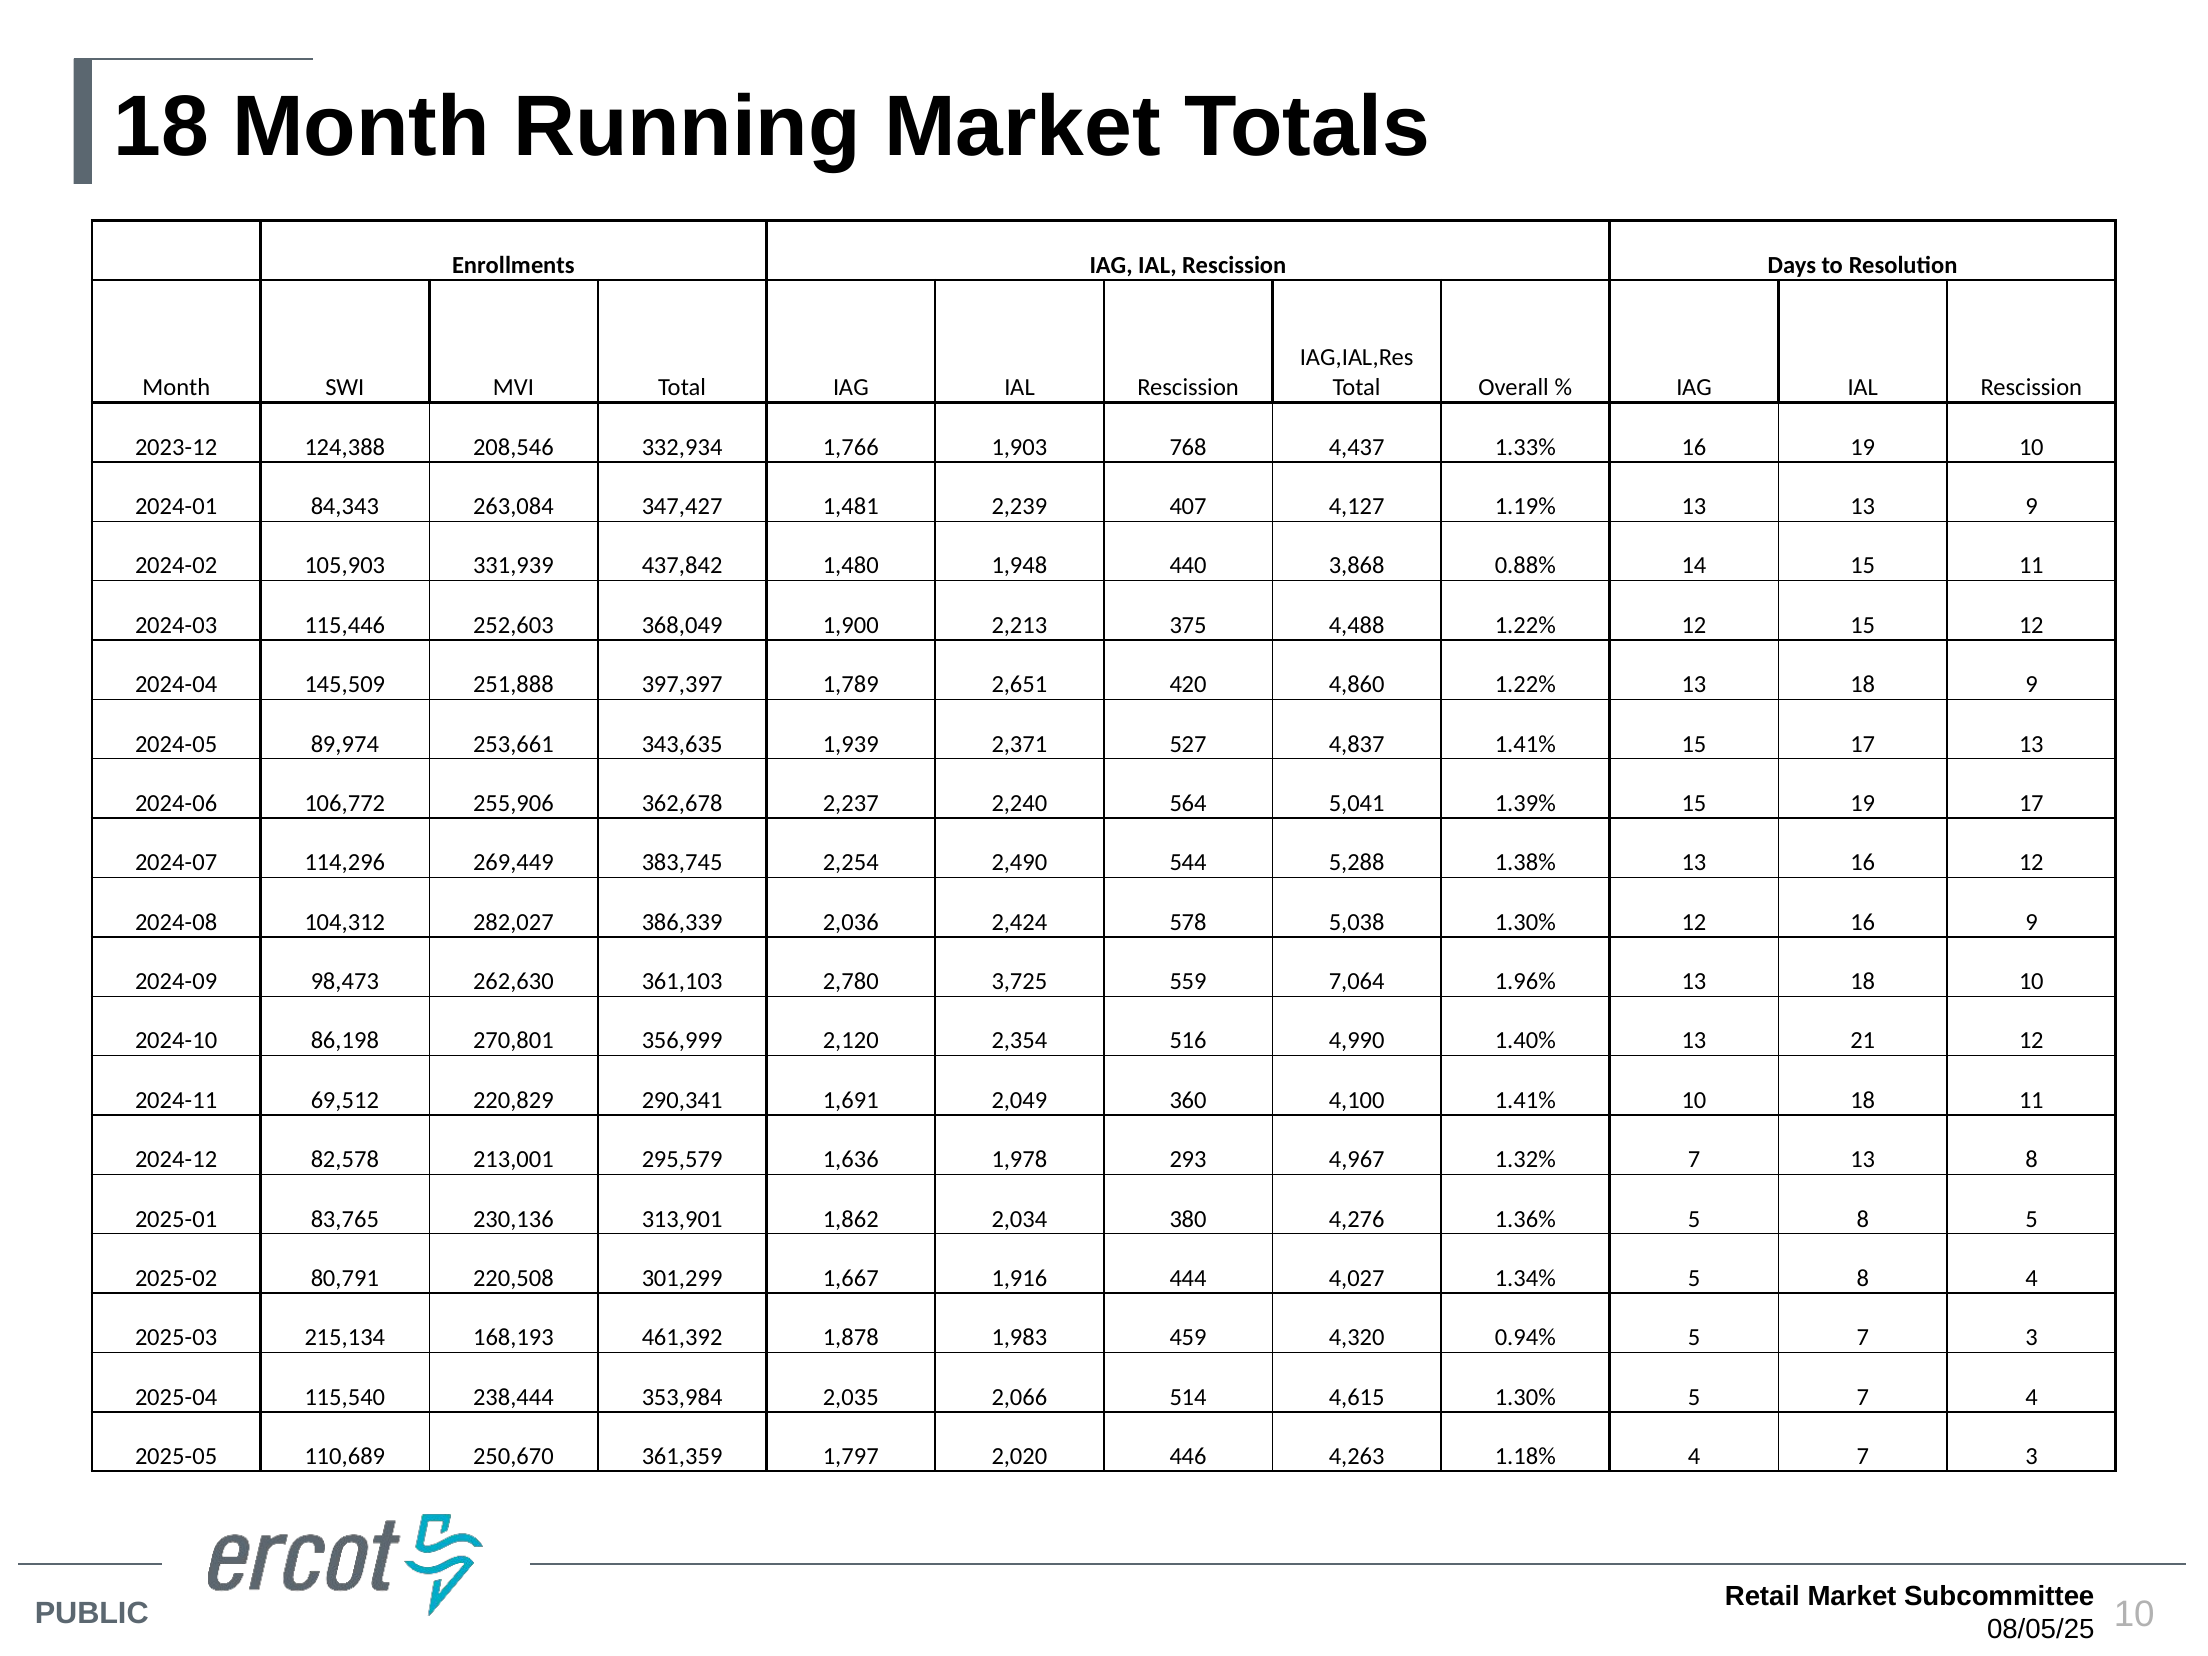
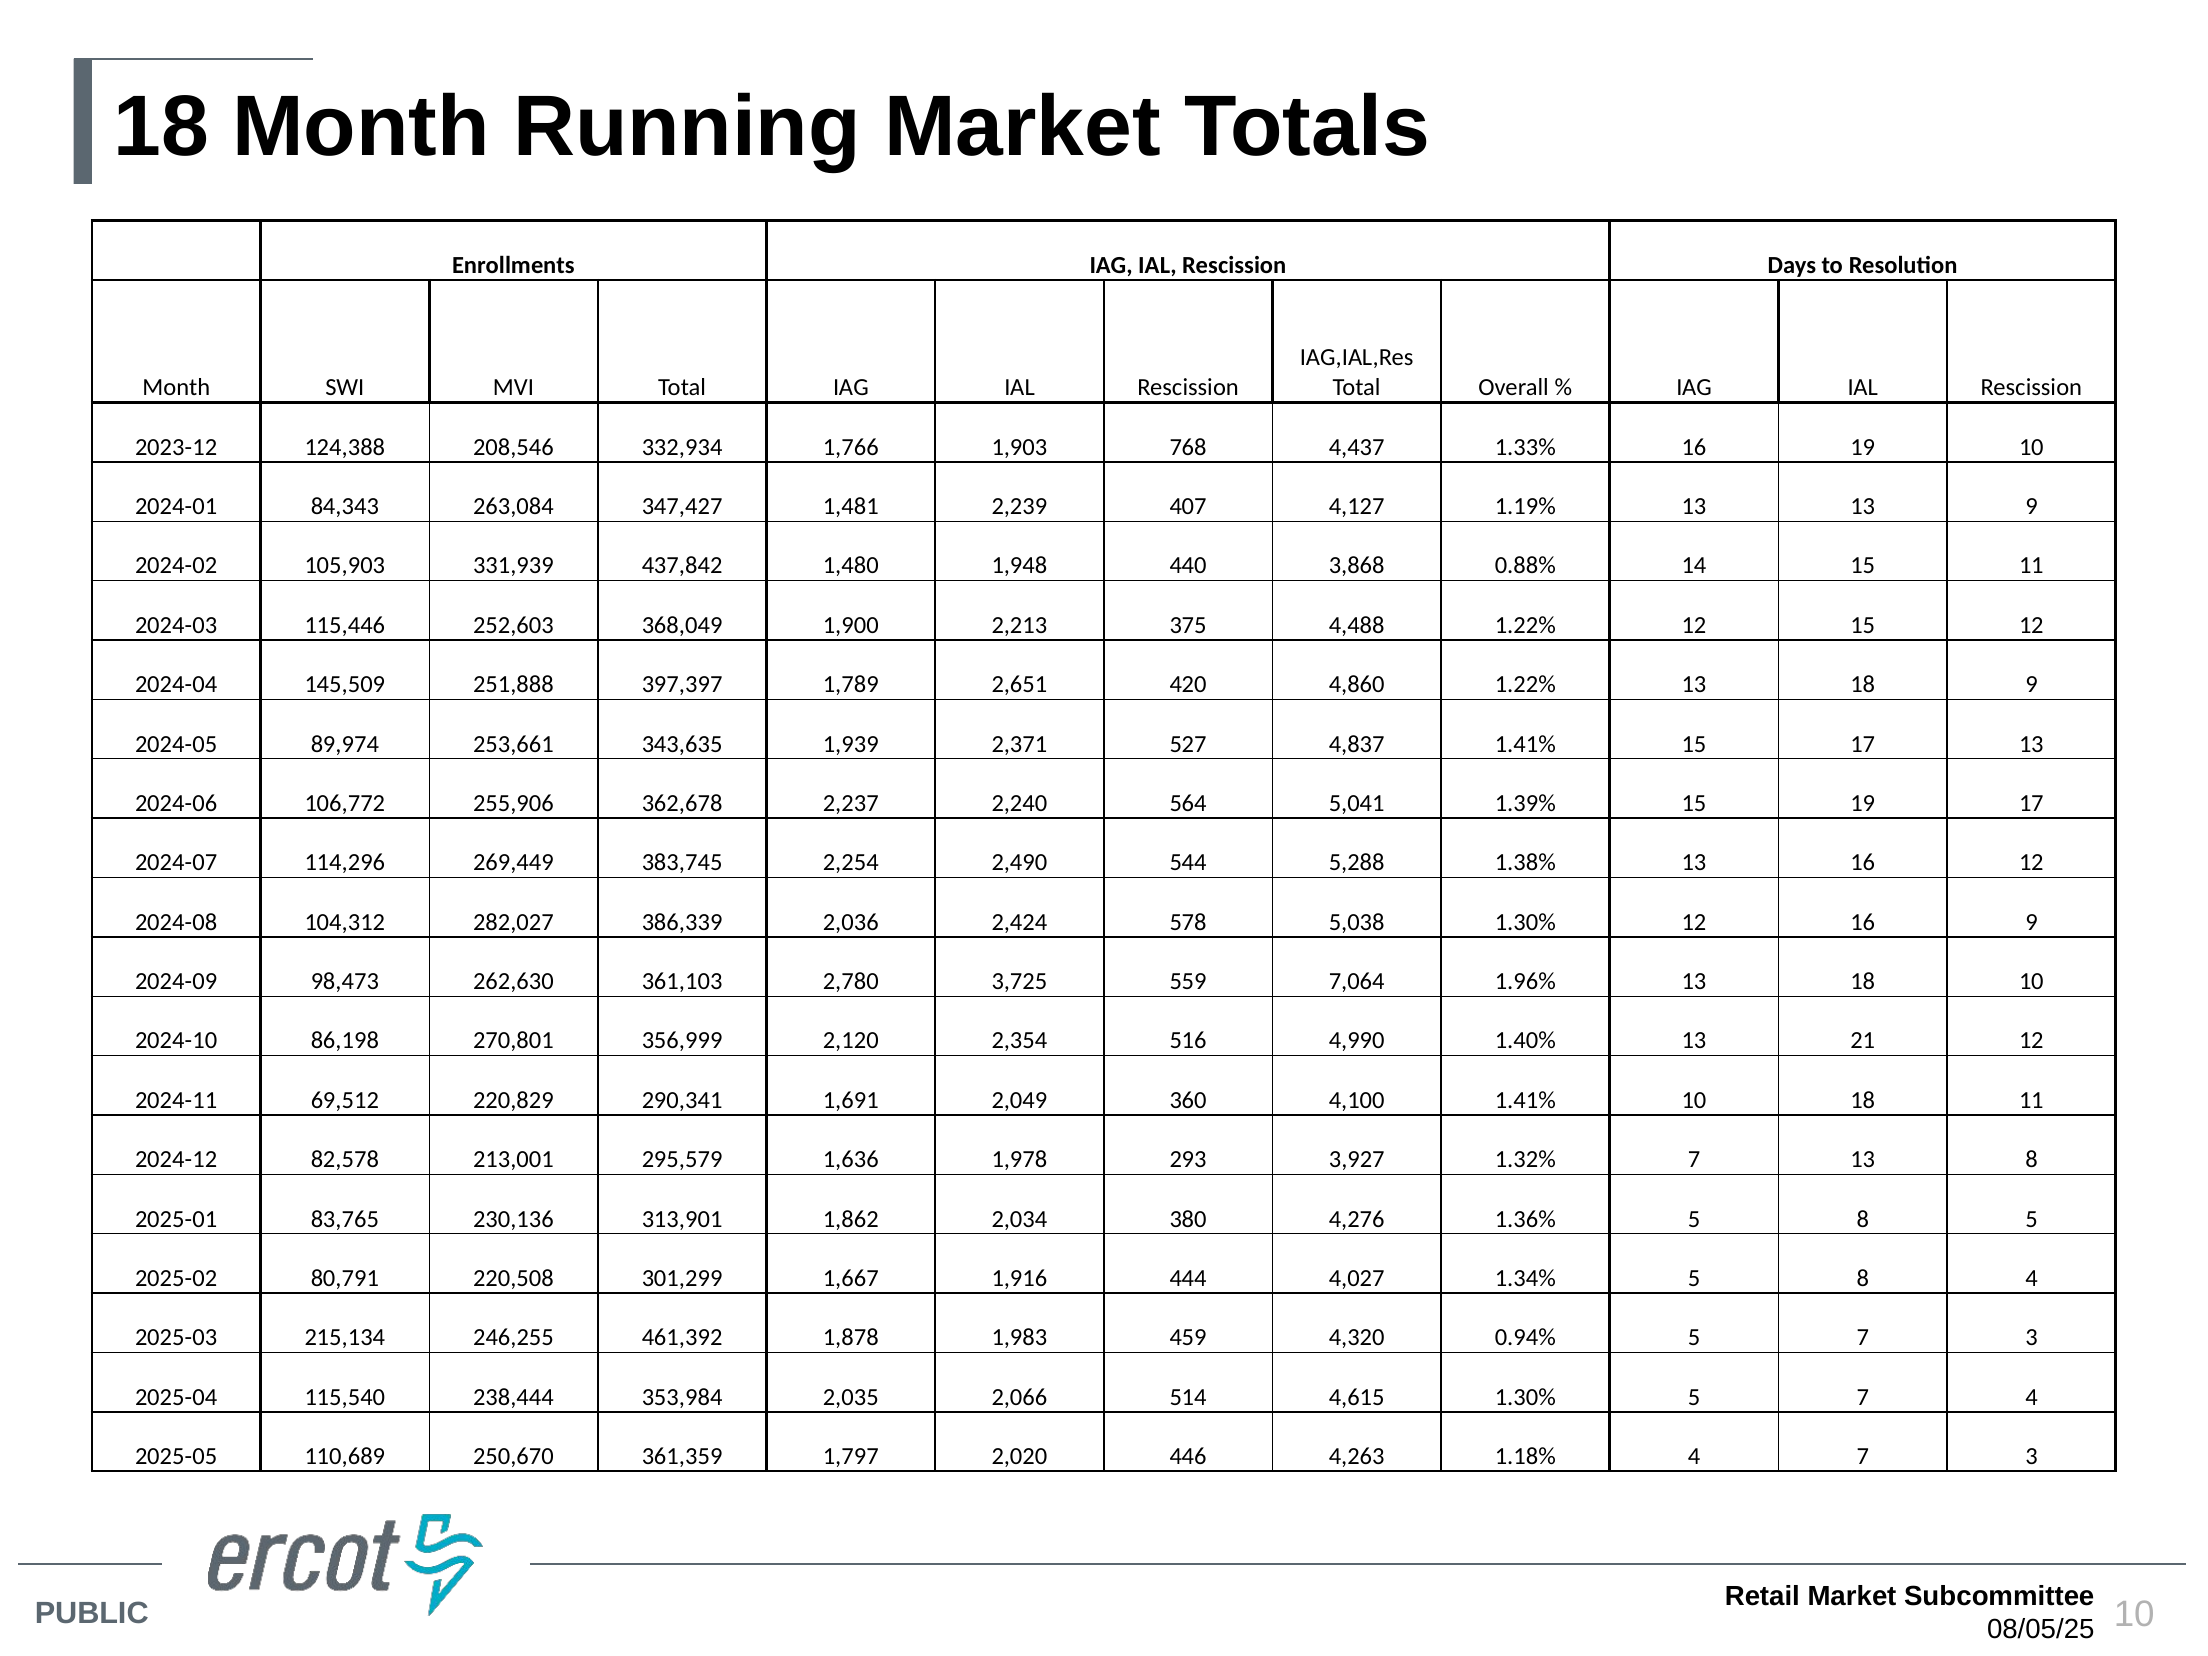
4,967: 4,967 -> 3,927
168,193: 168,193 -> 246,255
